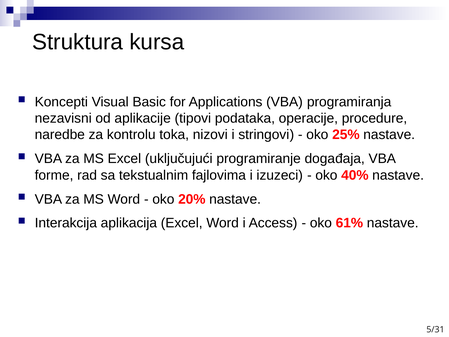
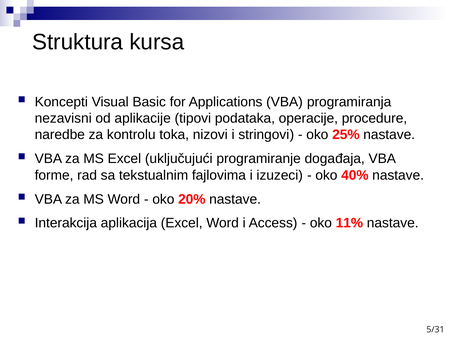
61%: 61% -> 11%
